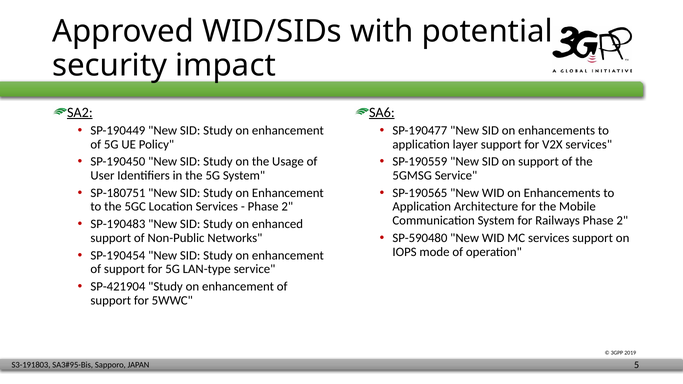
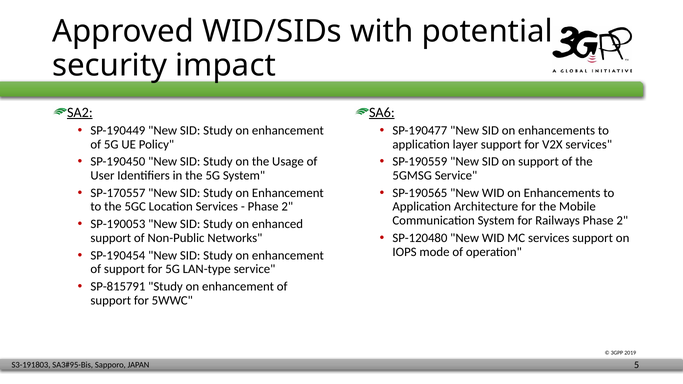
SP-180751: SP-180751 -> SP-170557
SP-190483: SP-190483 -> SP-190053
SP-590480: SP-590480 -> SP-120480
SP-421904: SP-421904 -> SP-815791
